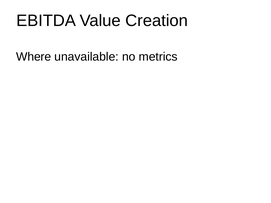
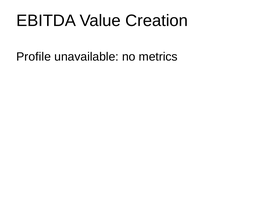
Where: Where -> Profile
